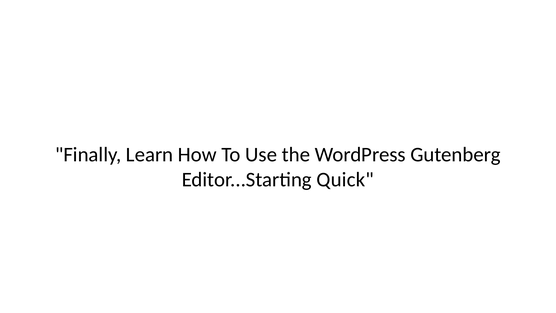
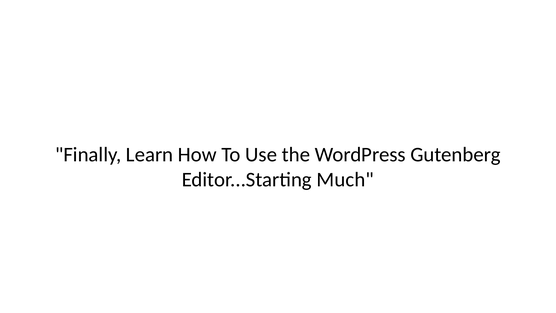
Quick: Quick -> Much
